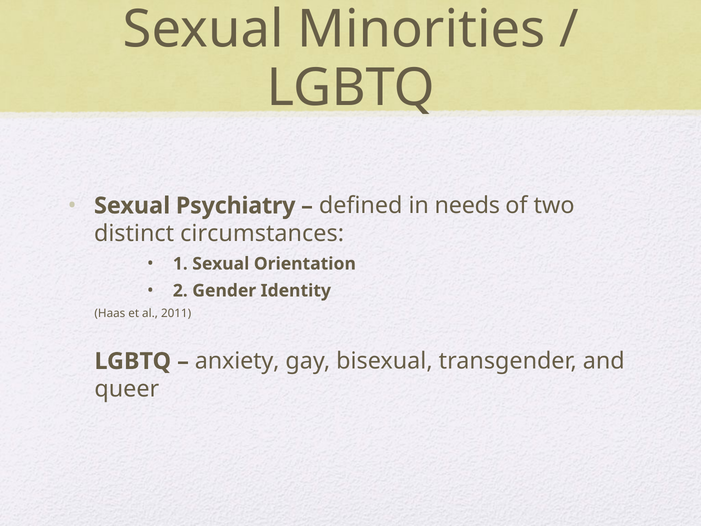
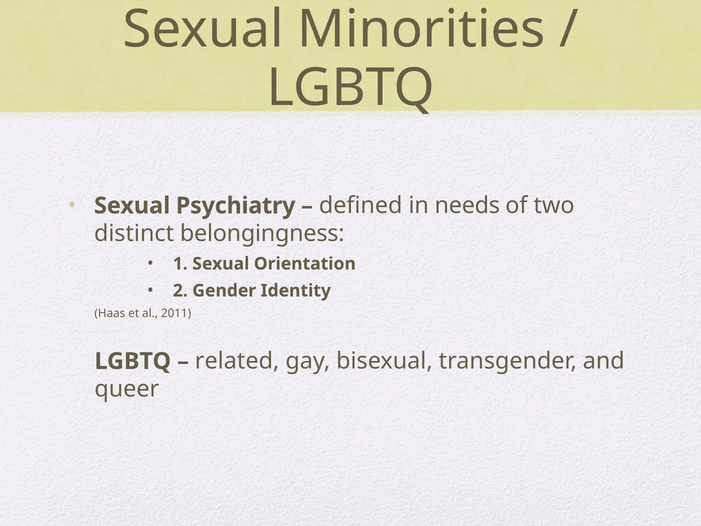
circumstances: circumstances -> belongingness
anxiety: anxiety -> related
